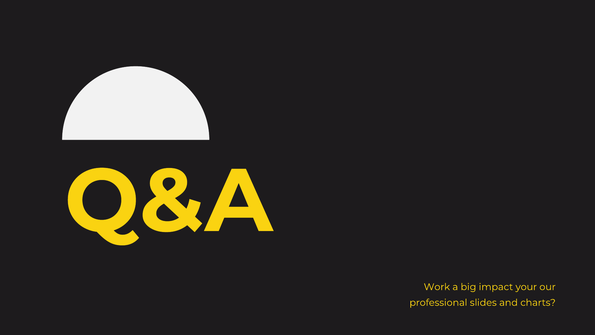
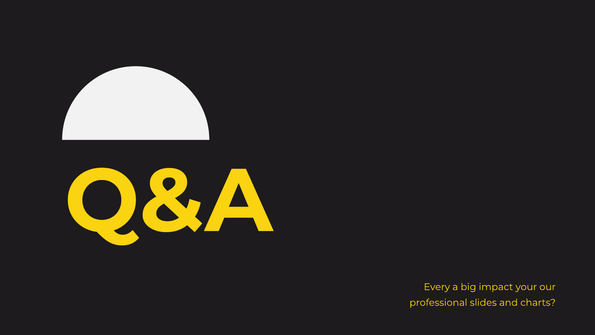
Work: Work -> Every
